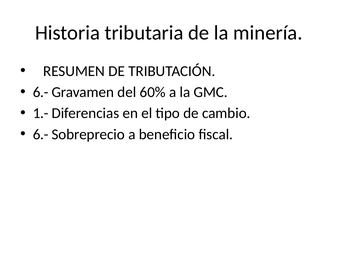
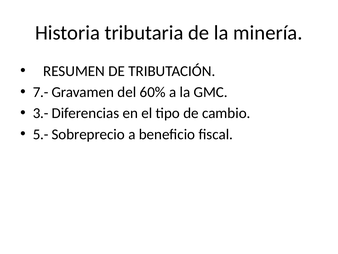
6.- at (41, 92): 6.- -> 7.-
1.-: 1.- -> 3.-
6.- at (41, 134): 6.- -> 5.-
